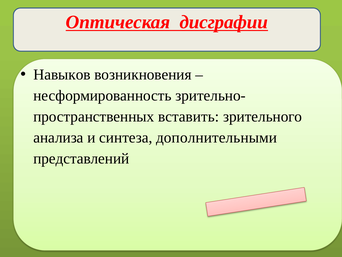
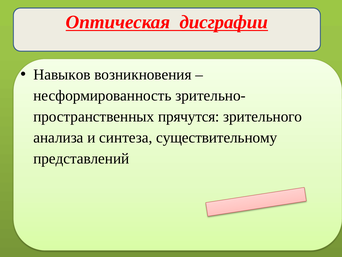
вставить: вставить -> прячутся
дополнительными: дополнительными -> существительному
